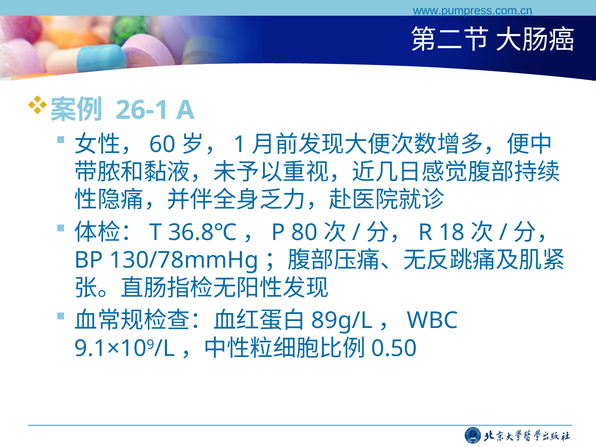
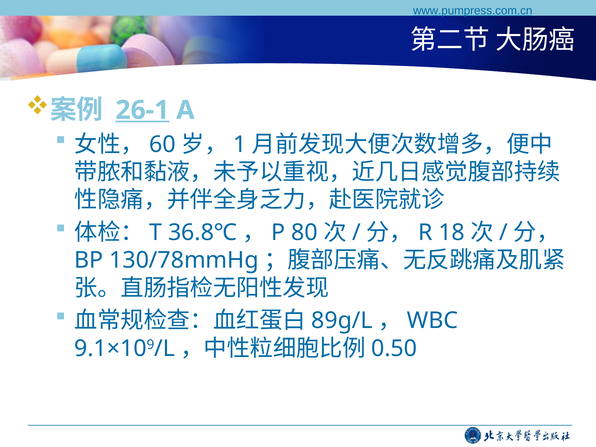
26-1 underline: none -> present
